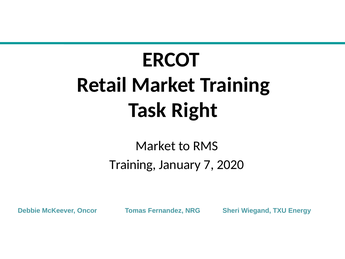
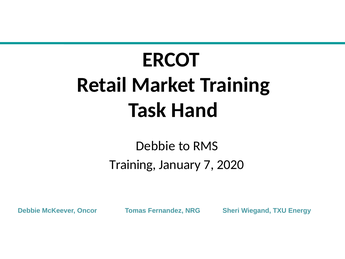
Right: Right -> Hand
Market at (156, 146): Market -> Debbie
